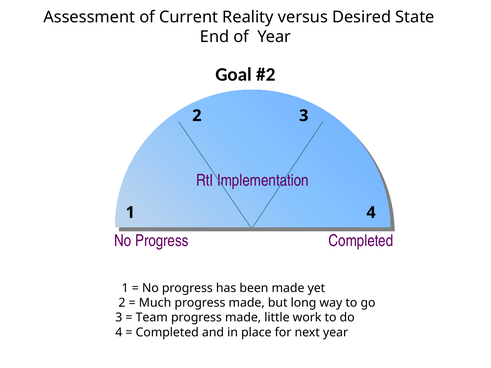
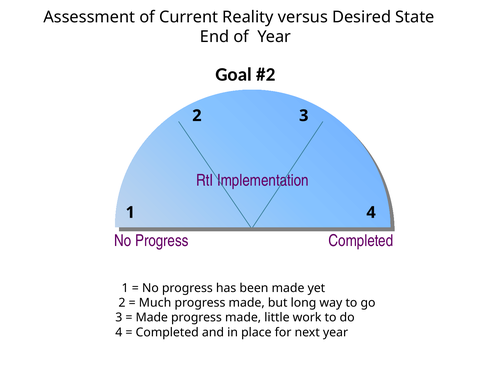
Team at (152, 318): Team -> Made
